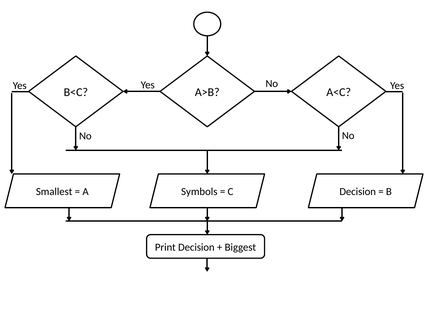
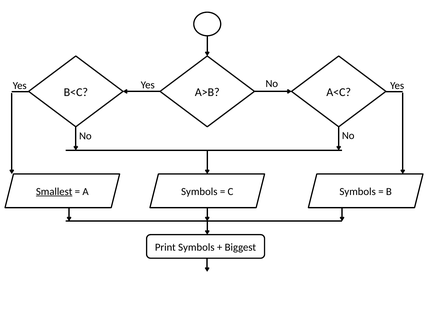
Smallest underline: none -> present
C Decision: Decision -> Symbols
Print Decision: Decision -> Symbols
